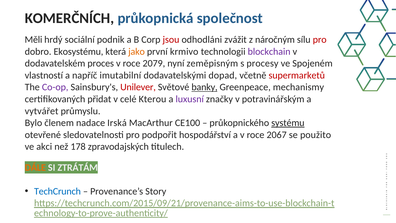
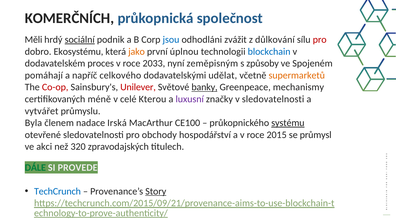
sociální underline: none -> present
jsou colour: red -> blue
náročným: náročným -> důlkování
krmivo: krmivo -> úplnou
blockchain colour: purple -> blue
2079: 2079 -> 2033
procesy: procesy -> způsoby
vlastností: vlastností -> pomáhají
imutabilní: imutabilní -> celkového
dopad: dopad -> udělat
supermarketů colour: red -> orange
Co-op colour: purple -> red
přidat: přidat -> méně
v potravinářským: potravinářským -> sledovatelnosti
Bylo: Bylo -> Byla
podpořit: podpořit -> obchody
2067: 2067 -> 2015
použito: použito -> průmysl
178: 178 -> 320
DÁLE colour: orange -> green
ZTRÁTÁM: ZTRÁTÁM -> PROVEDE
Story underline: none -> present
